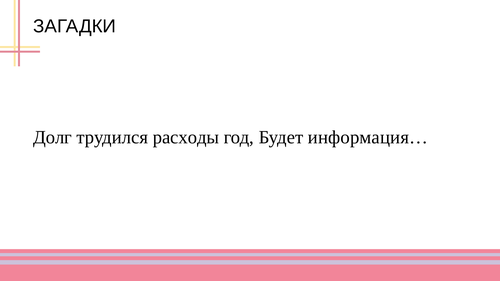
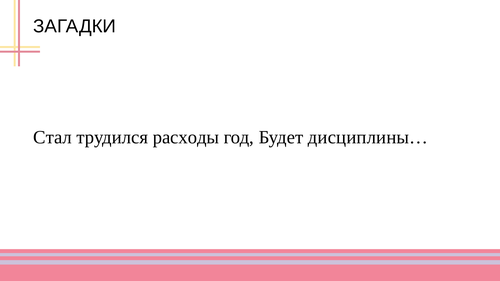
Долг: Долг -> Стал
информация…: информация… -> дисциплины…
